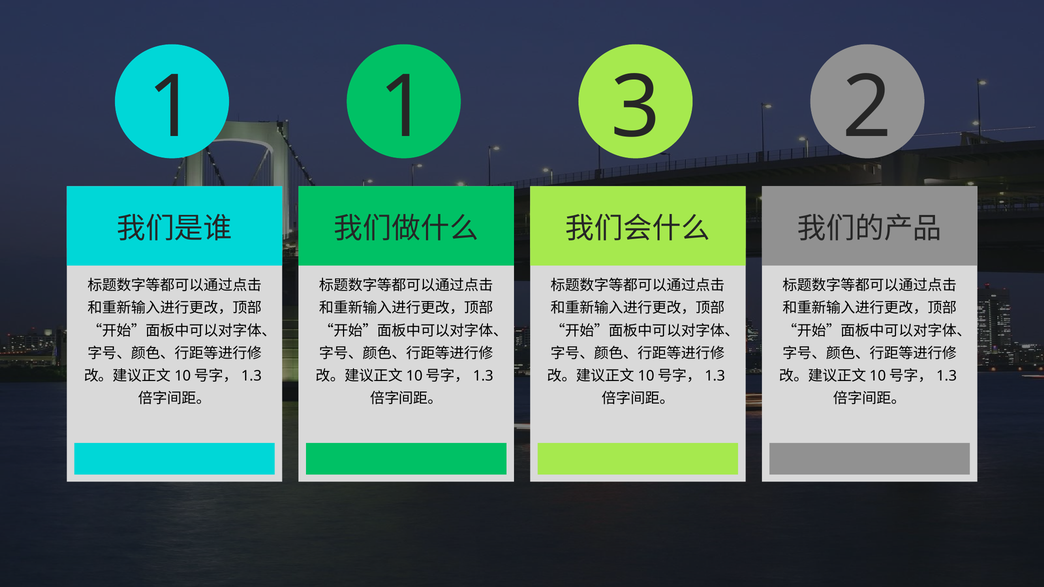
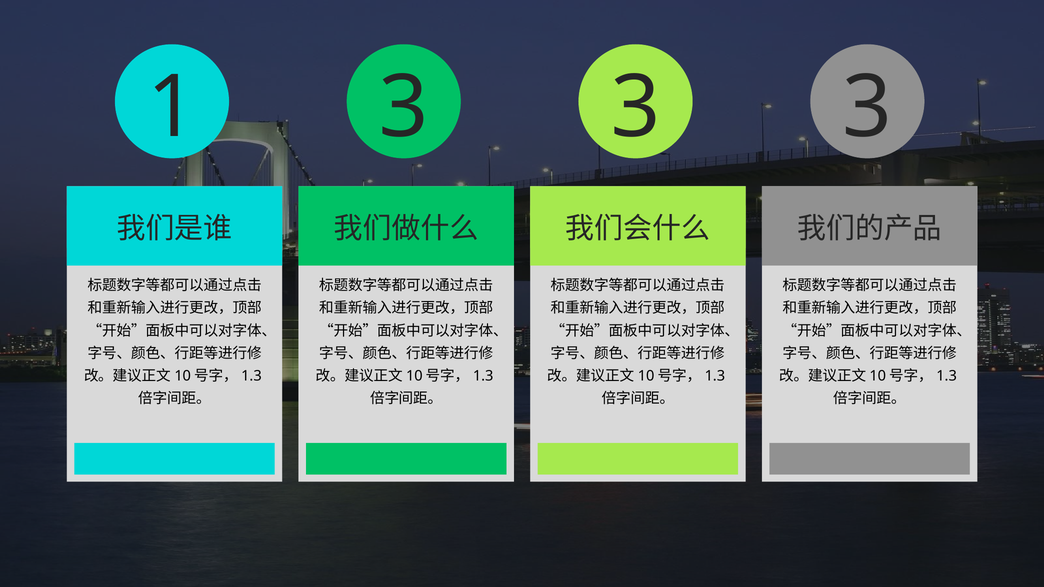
1 1: 1 -> 3
2 at (867, 107): 2 -> 3
